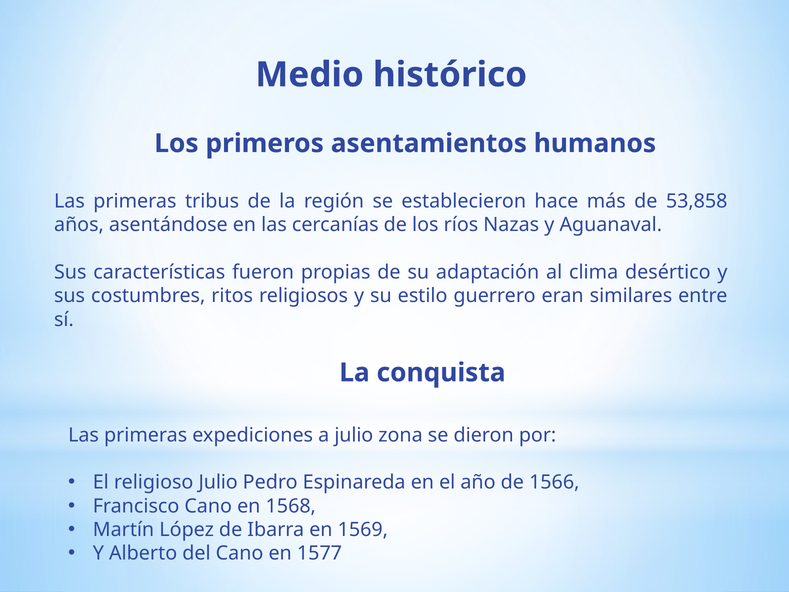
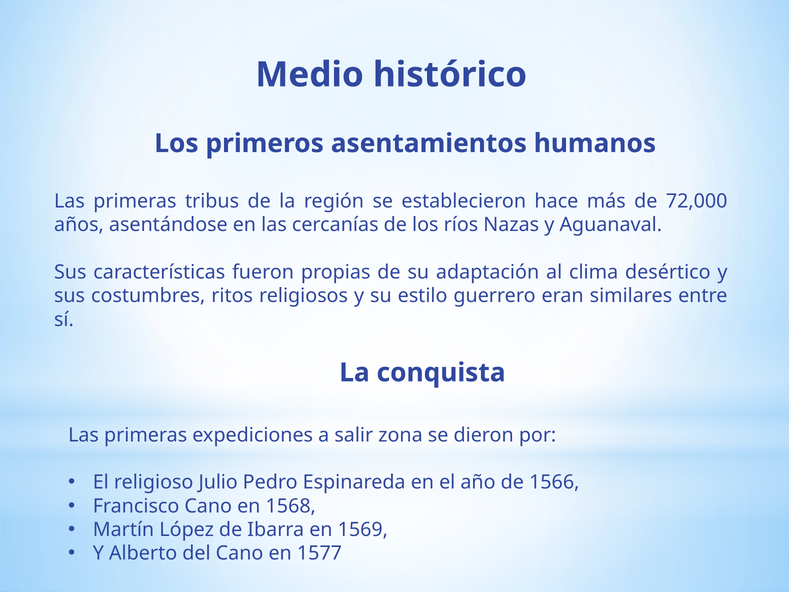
53,858: 53,858 -> 72,000
a julio: julio -> salir
